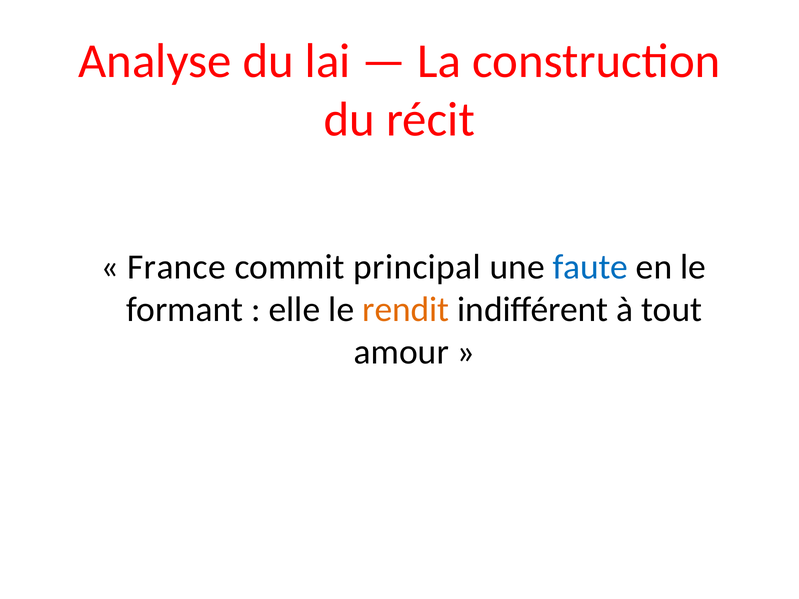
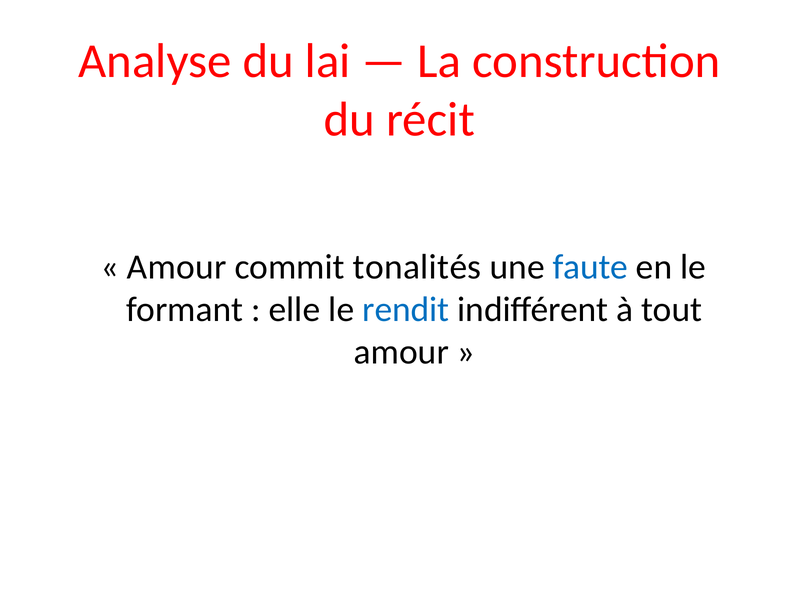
France at (177, 267): France -> Amour
principal: principal -> tonalités
rendit colour: orange -> blue
